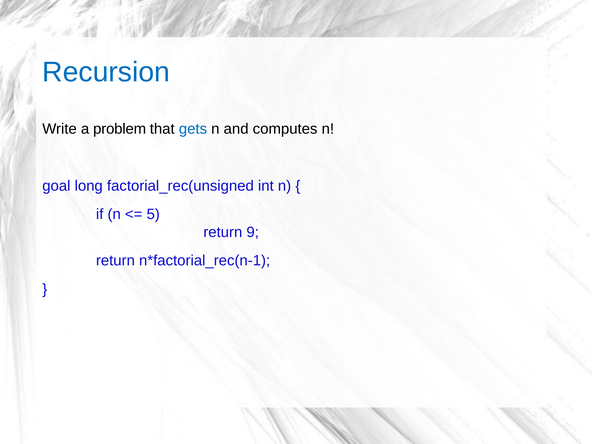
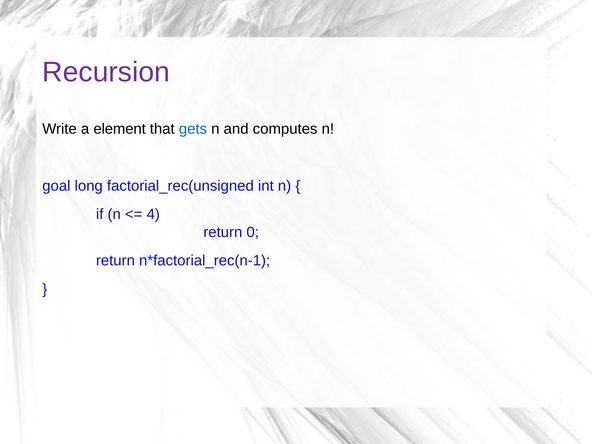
Recursion colour: blue -> purple
problem: problem -> element
5: 5 -> 4
9: 9 -> 0
